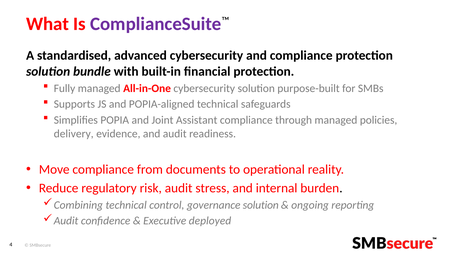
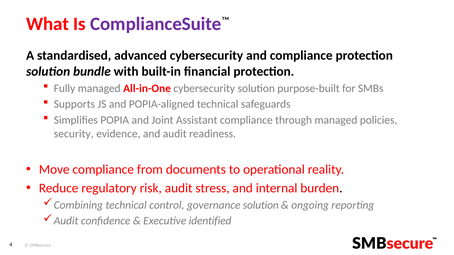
delivery: delivery -> security
deployed: deployed -> identified
